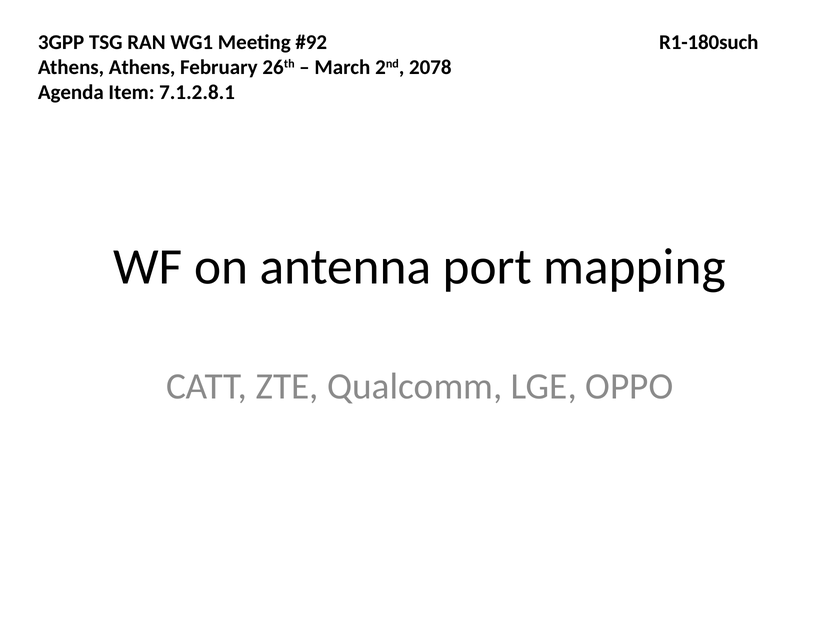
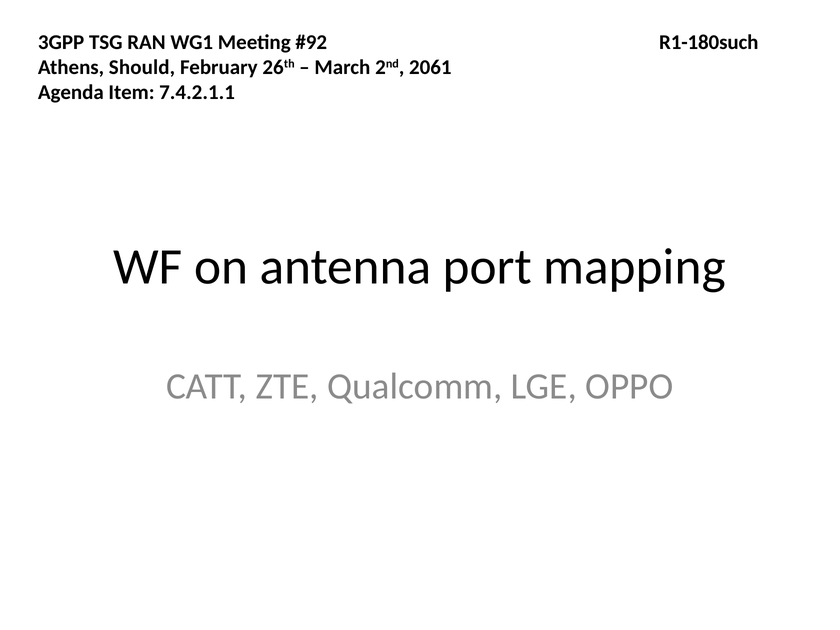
Athens Athens: Athens -> Should
2078: 2078 -> 2061
7.1.2.8.1: 7.1.2.8.1 -> 7.4.2.1.1
